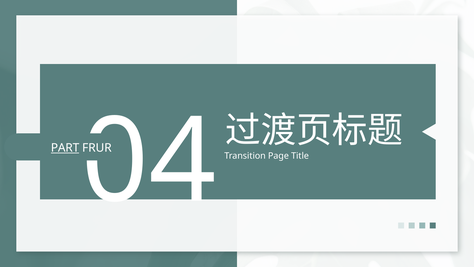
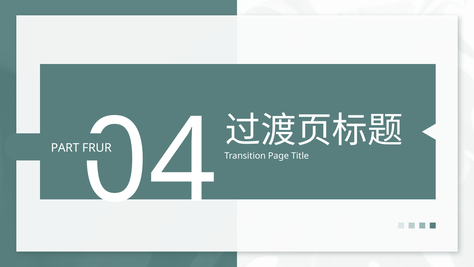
PART underline: present -> none
